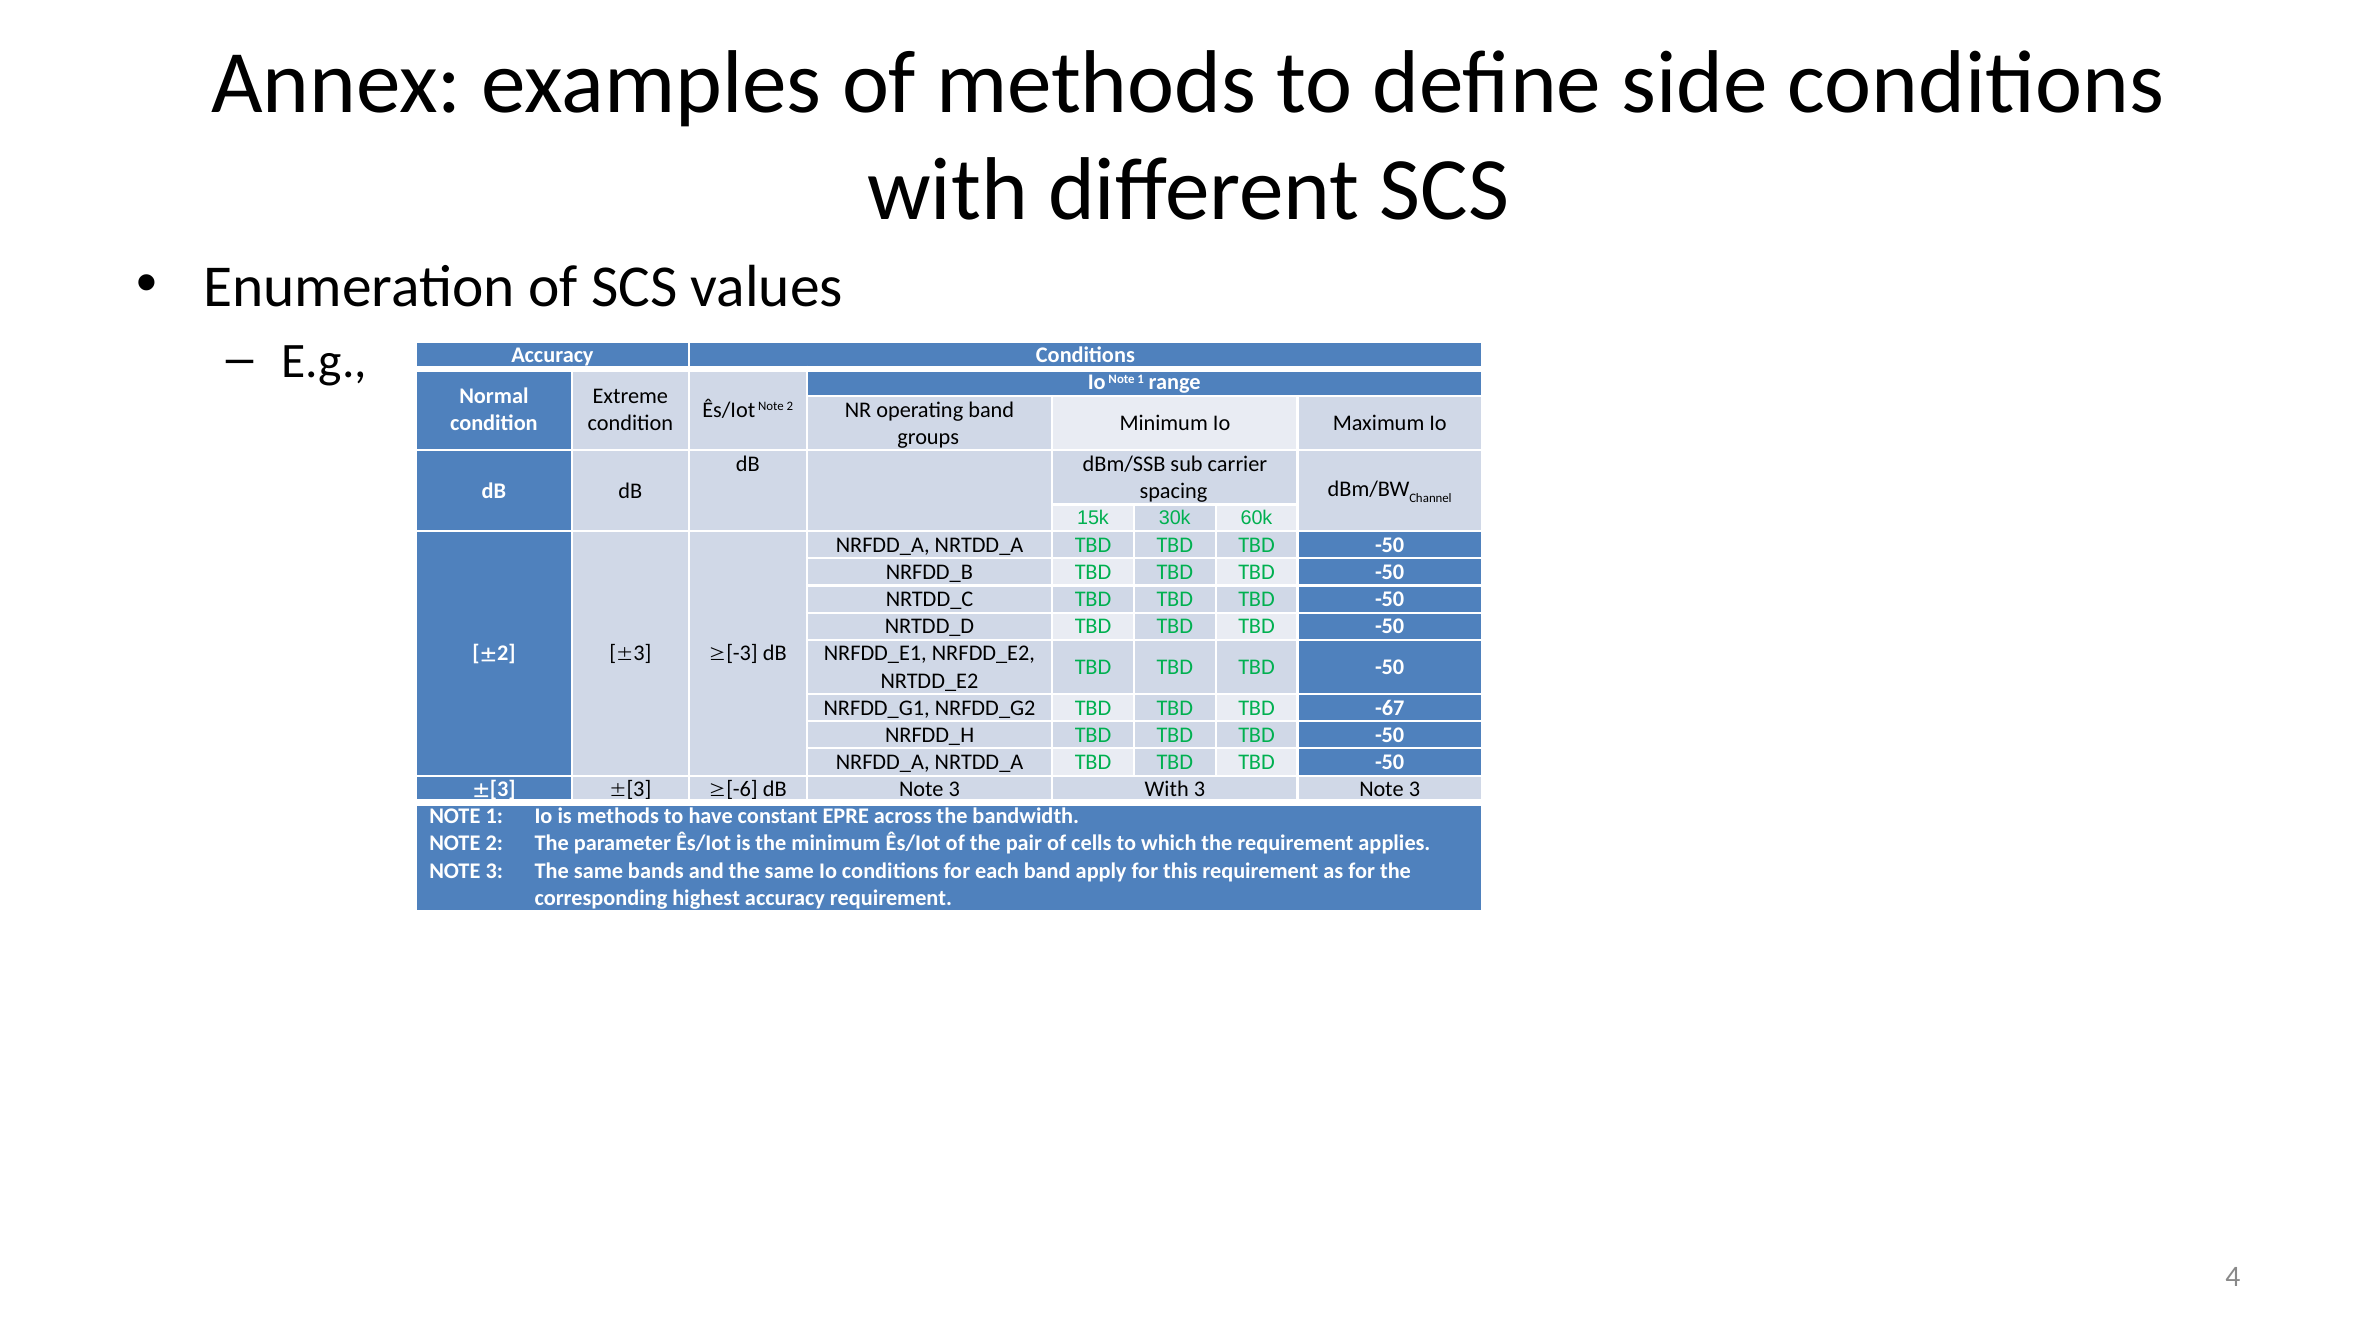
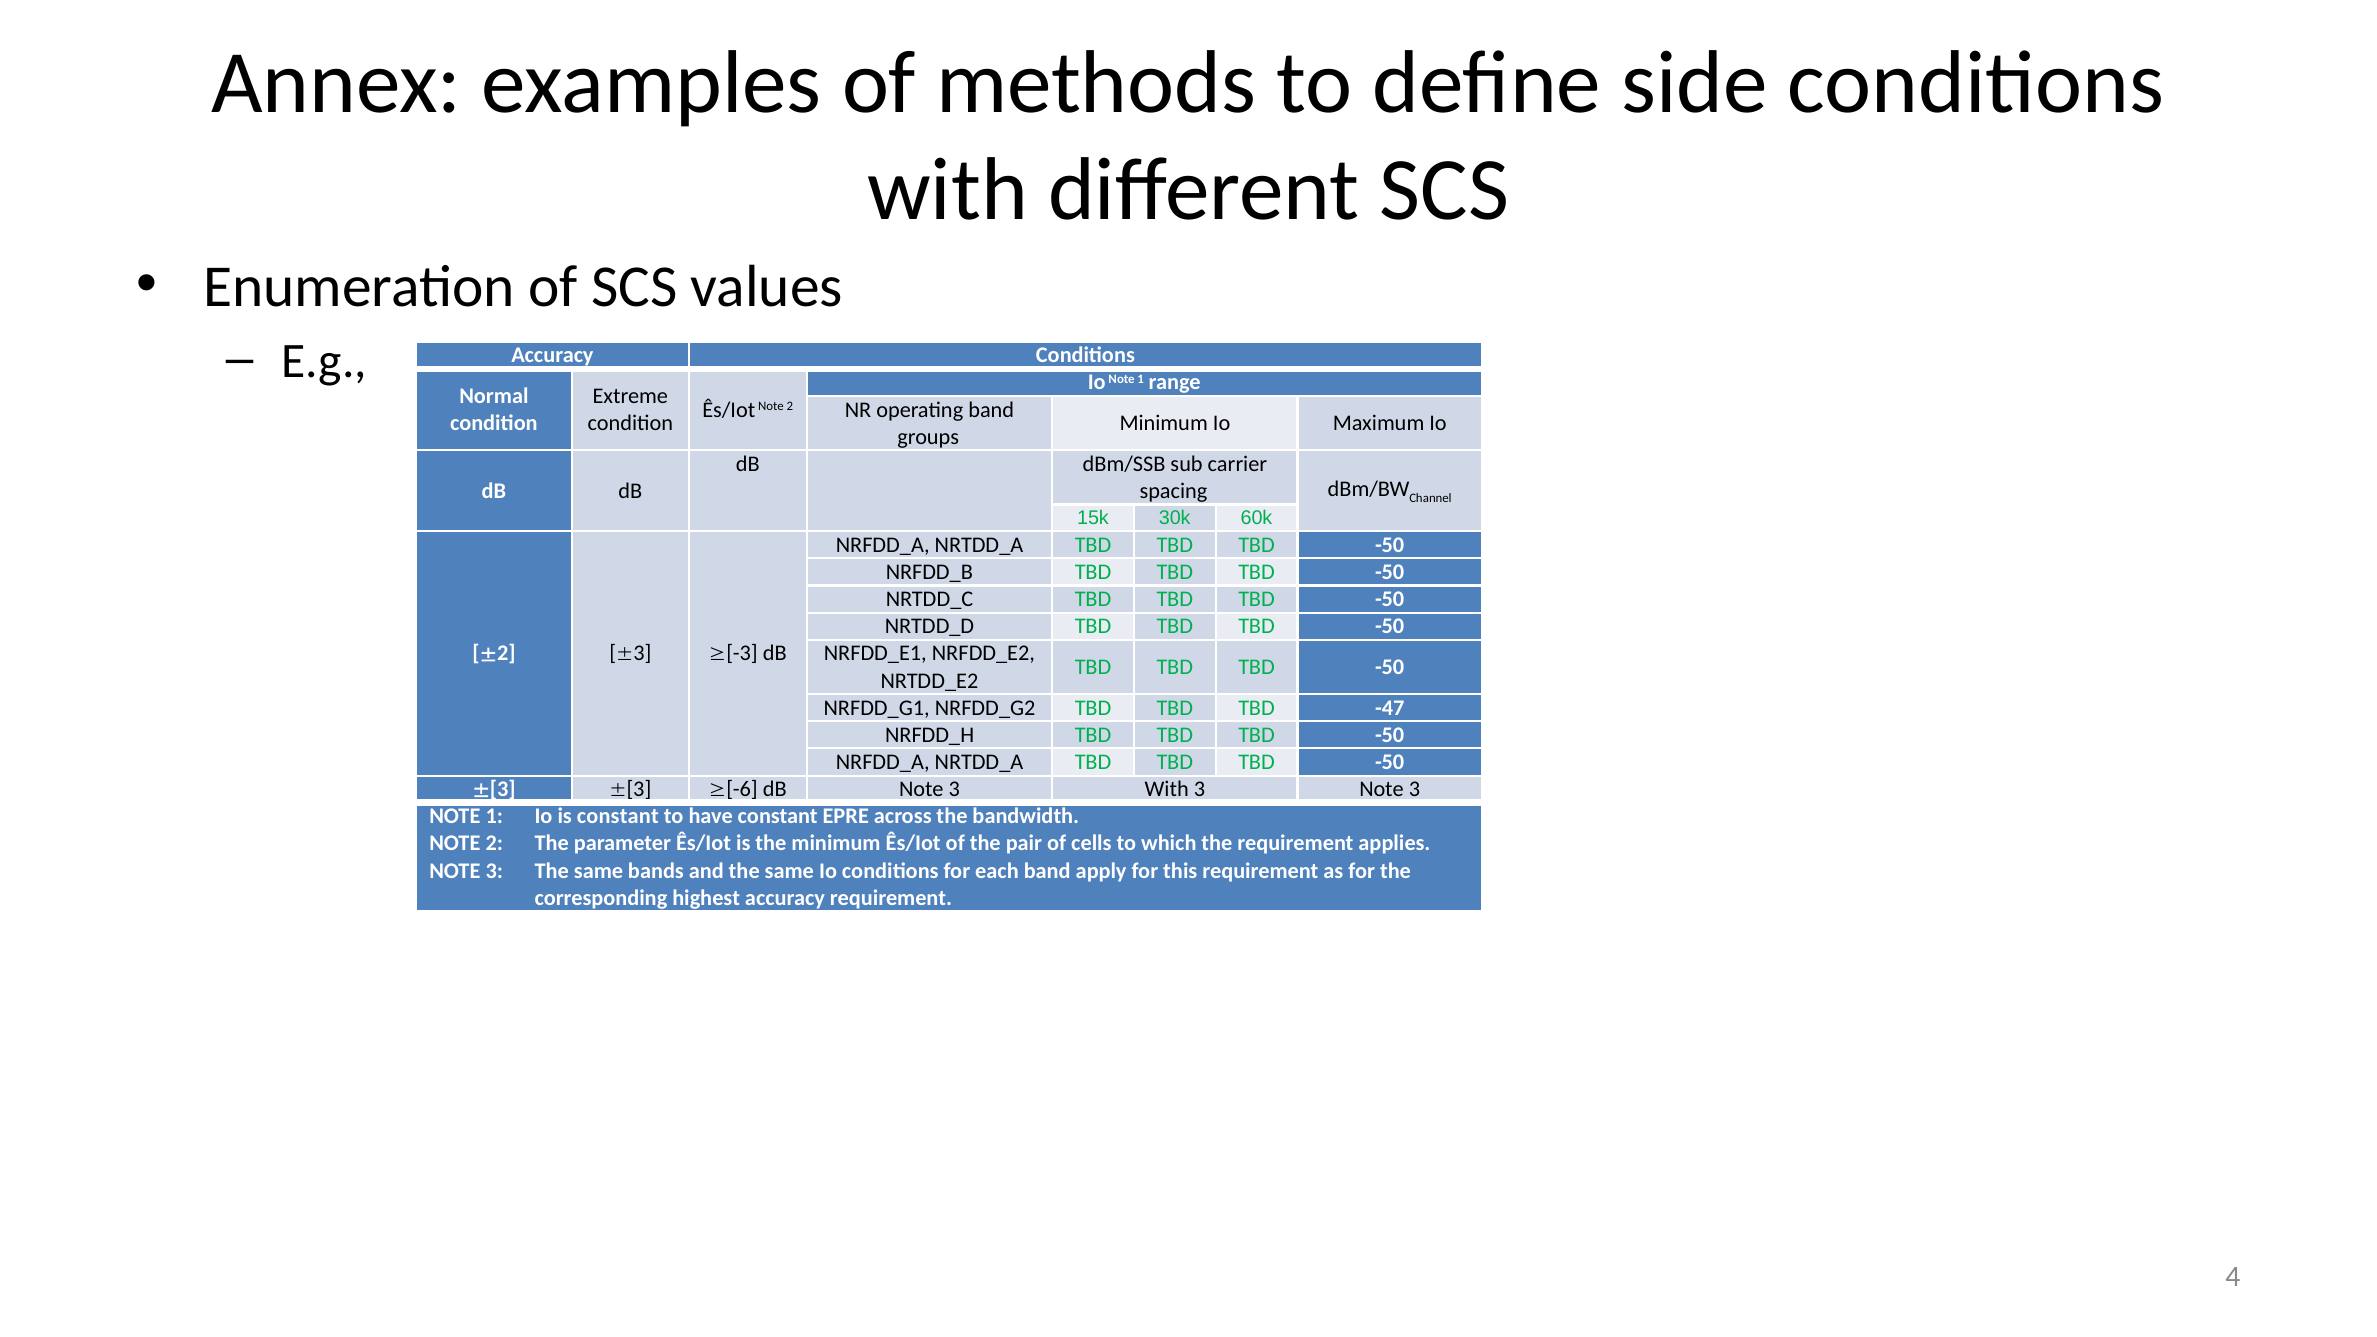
-67: -67 -> -47
is methods: methods -> constant
